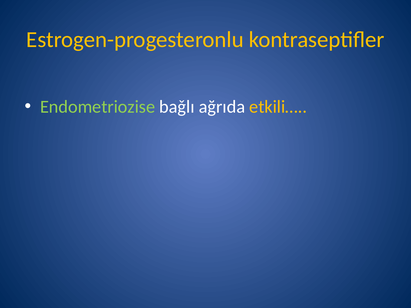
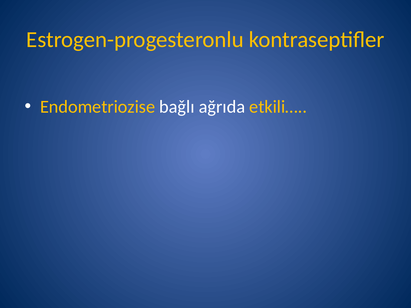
Endometriozise colour: light green -> yellow
